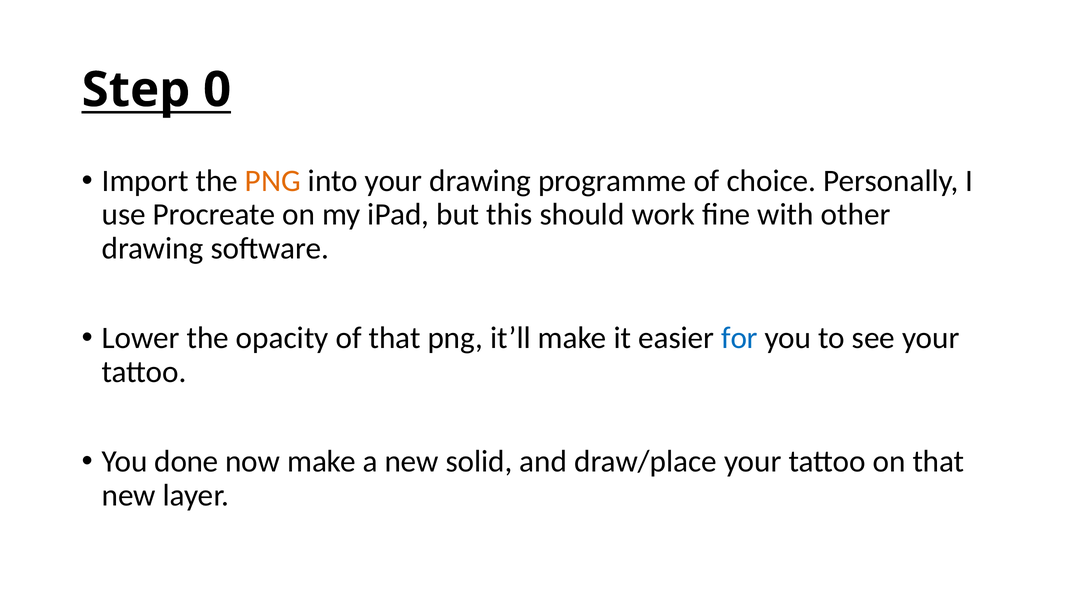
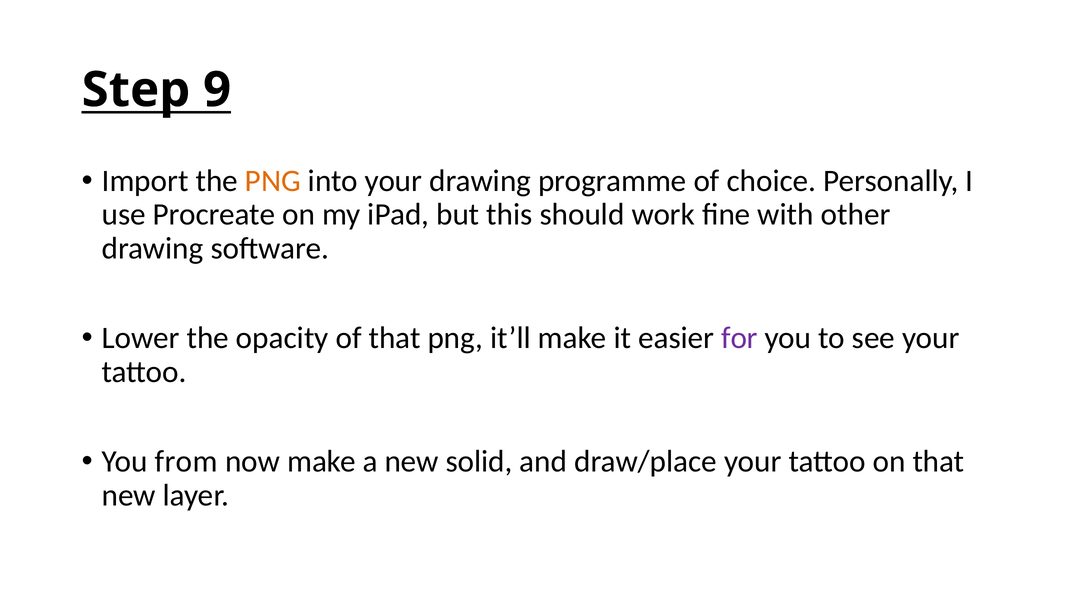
0: 0 -> 9
for colour: blue -> purple
done: done -> from
